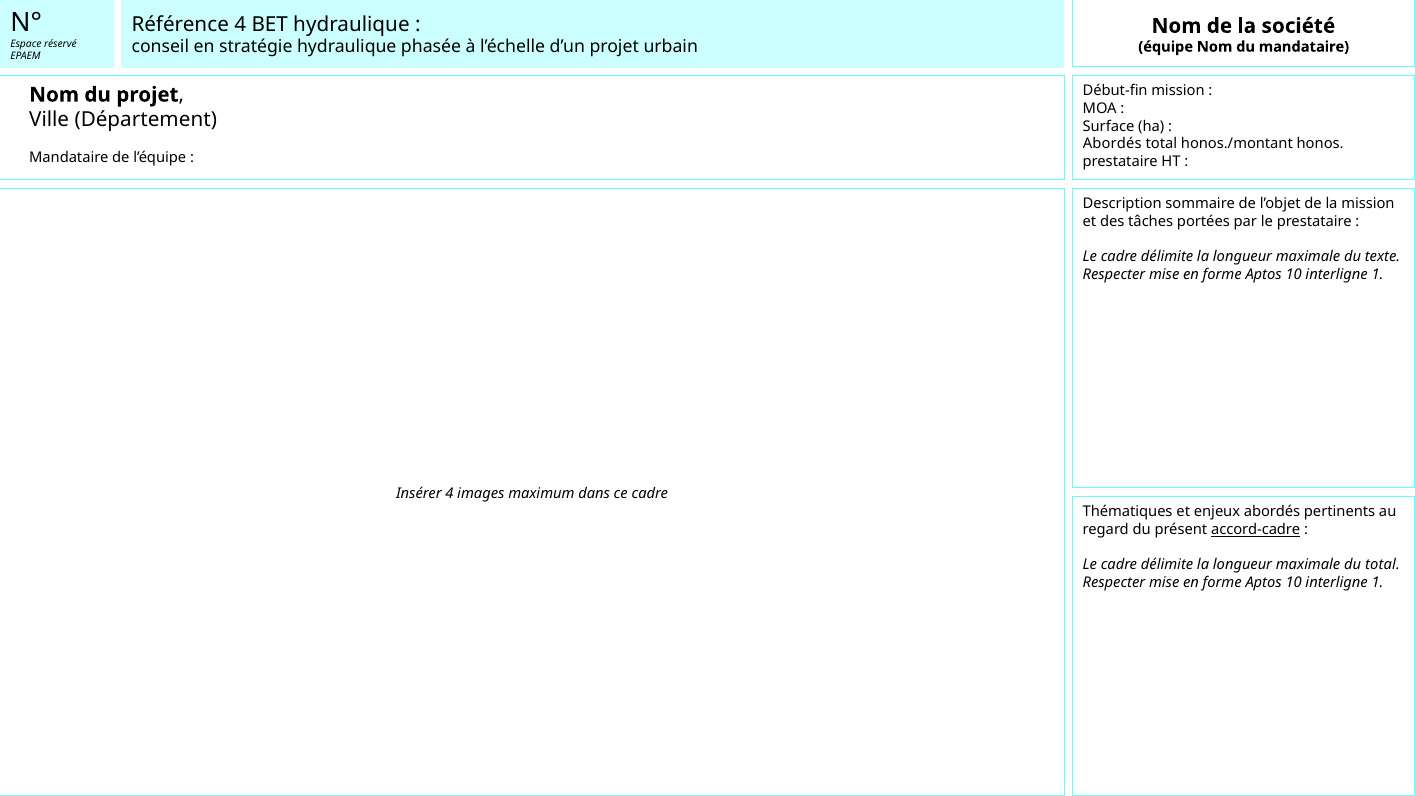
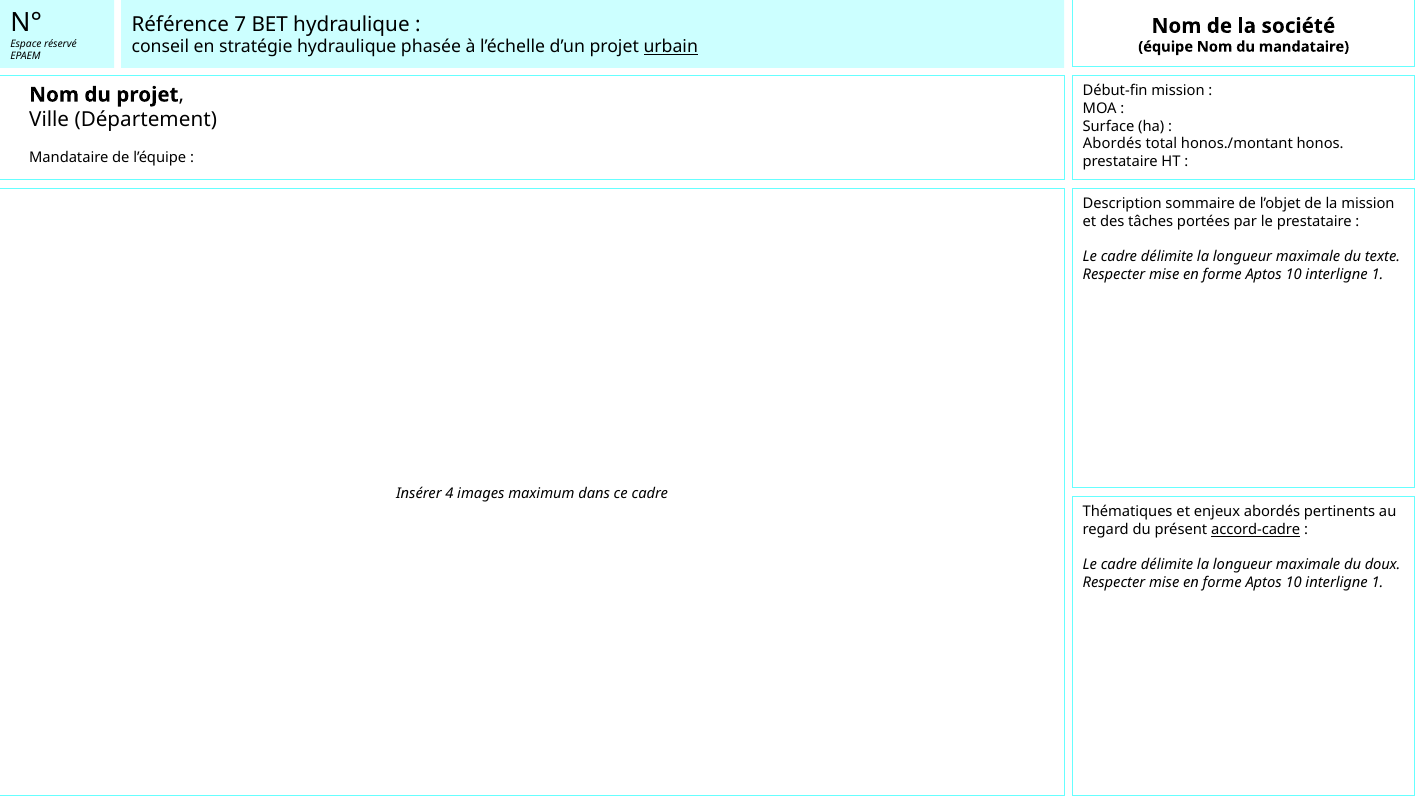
Référence 4: 4 -> 7
urbain underline: none -> present
du total: total -> doux
